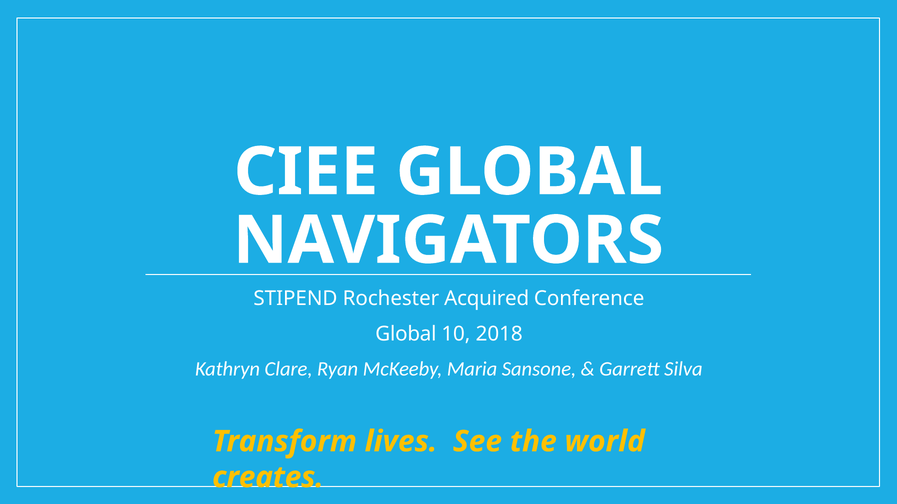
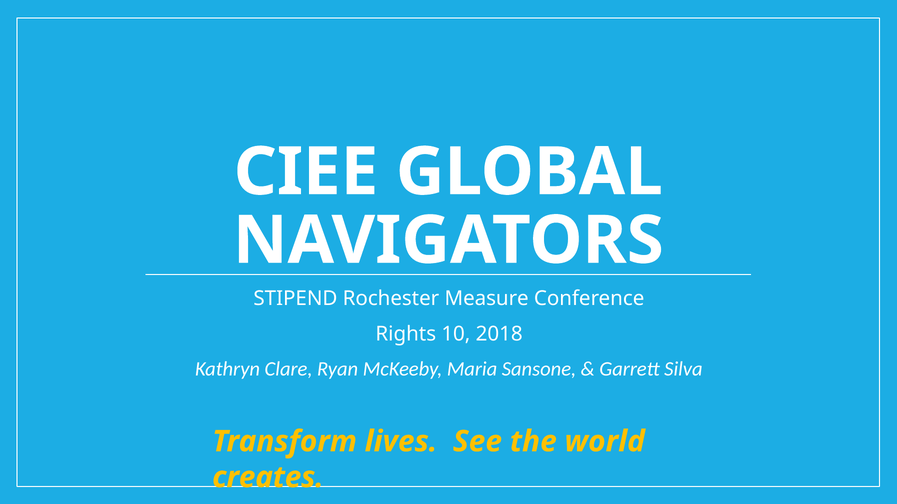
Acquired: Acquired -> Measure
Global at (406, 334): Global -> Rights
